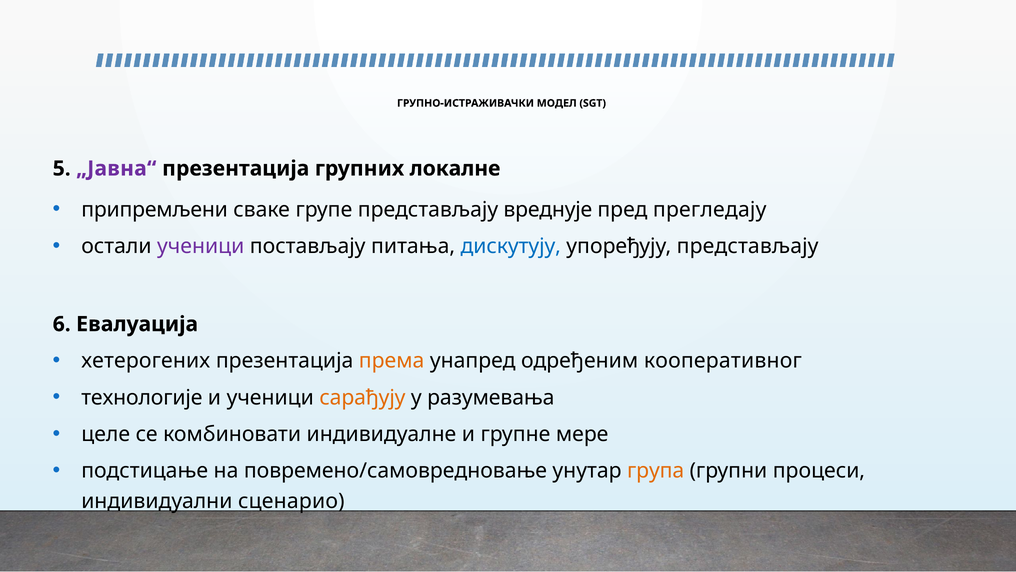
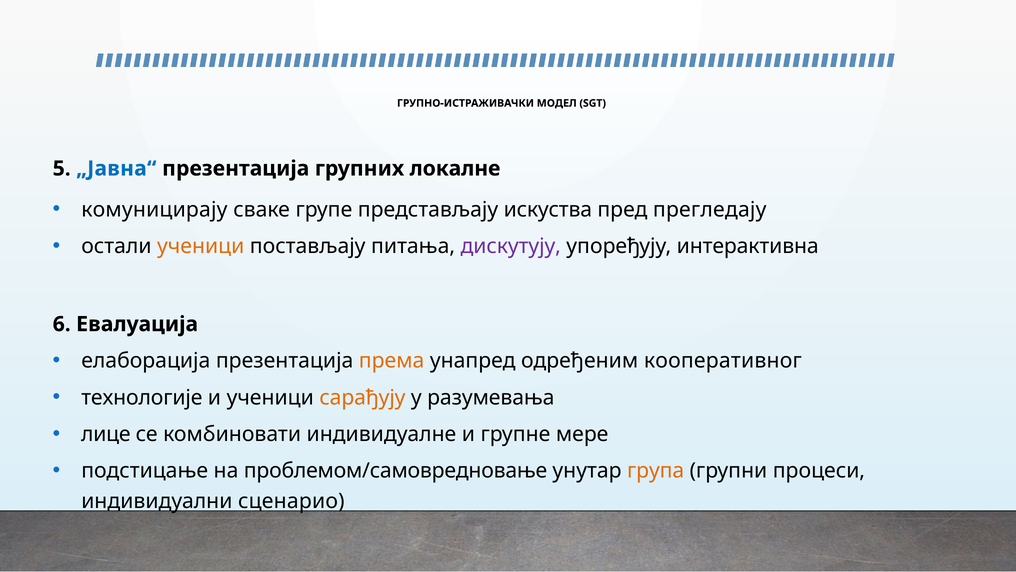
„Јавна“ colour: purple -> blue
припремљени: припремљени -> комуницирају
вреднује: вреднује -> искуства
ученици at (201, 246) colour: purple -> orange
дискутују colour: blue -> purple
упоређују представљају: представљају -> интерактивна
хетерогених: хетерогених -> елаборација
целе: целе -> лице
повремено/самовредновање: повремено/самовредновање -> проблемом/самовредновање
